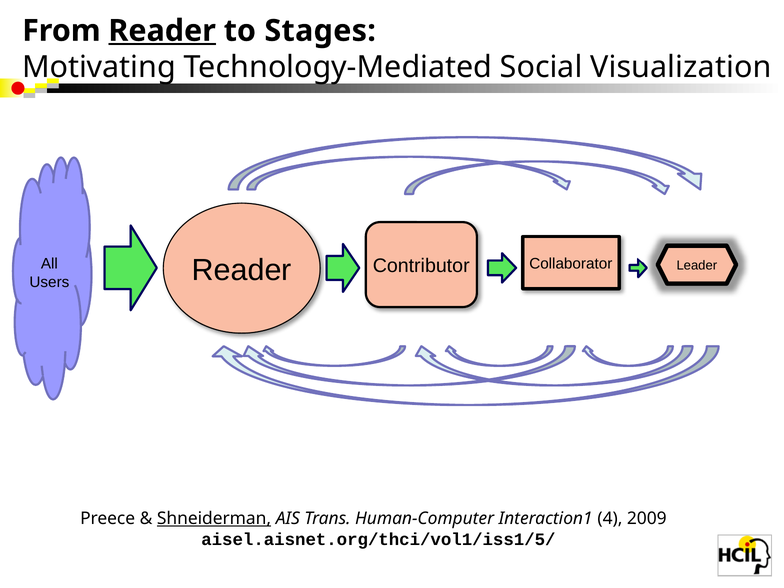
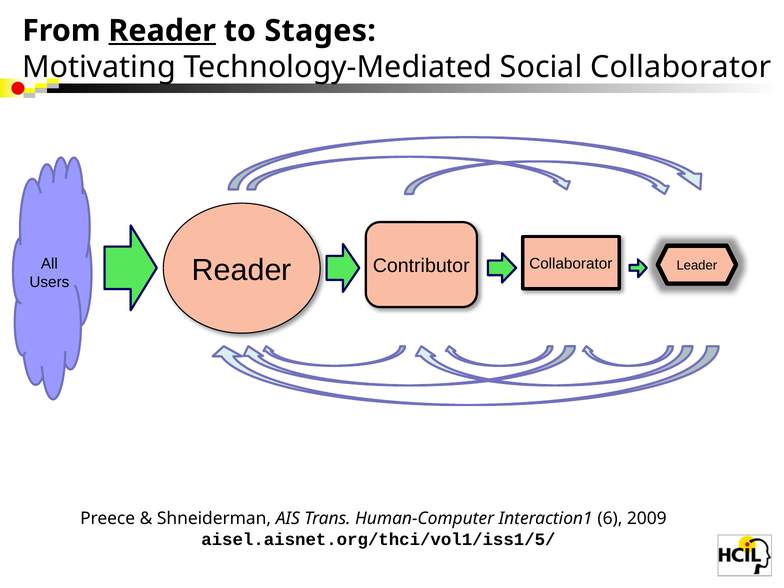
Social Visualization: Visualization -> Collaborator
Shneiderman underline: present -> none
4: 4 -> 6
